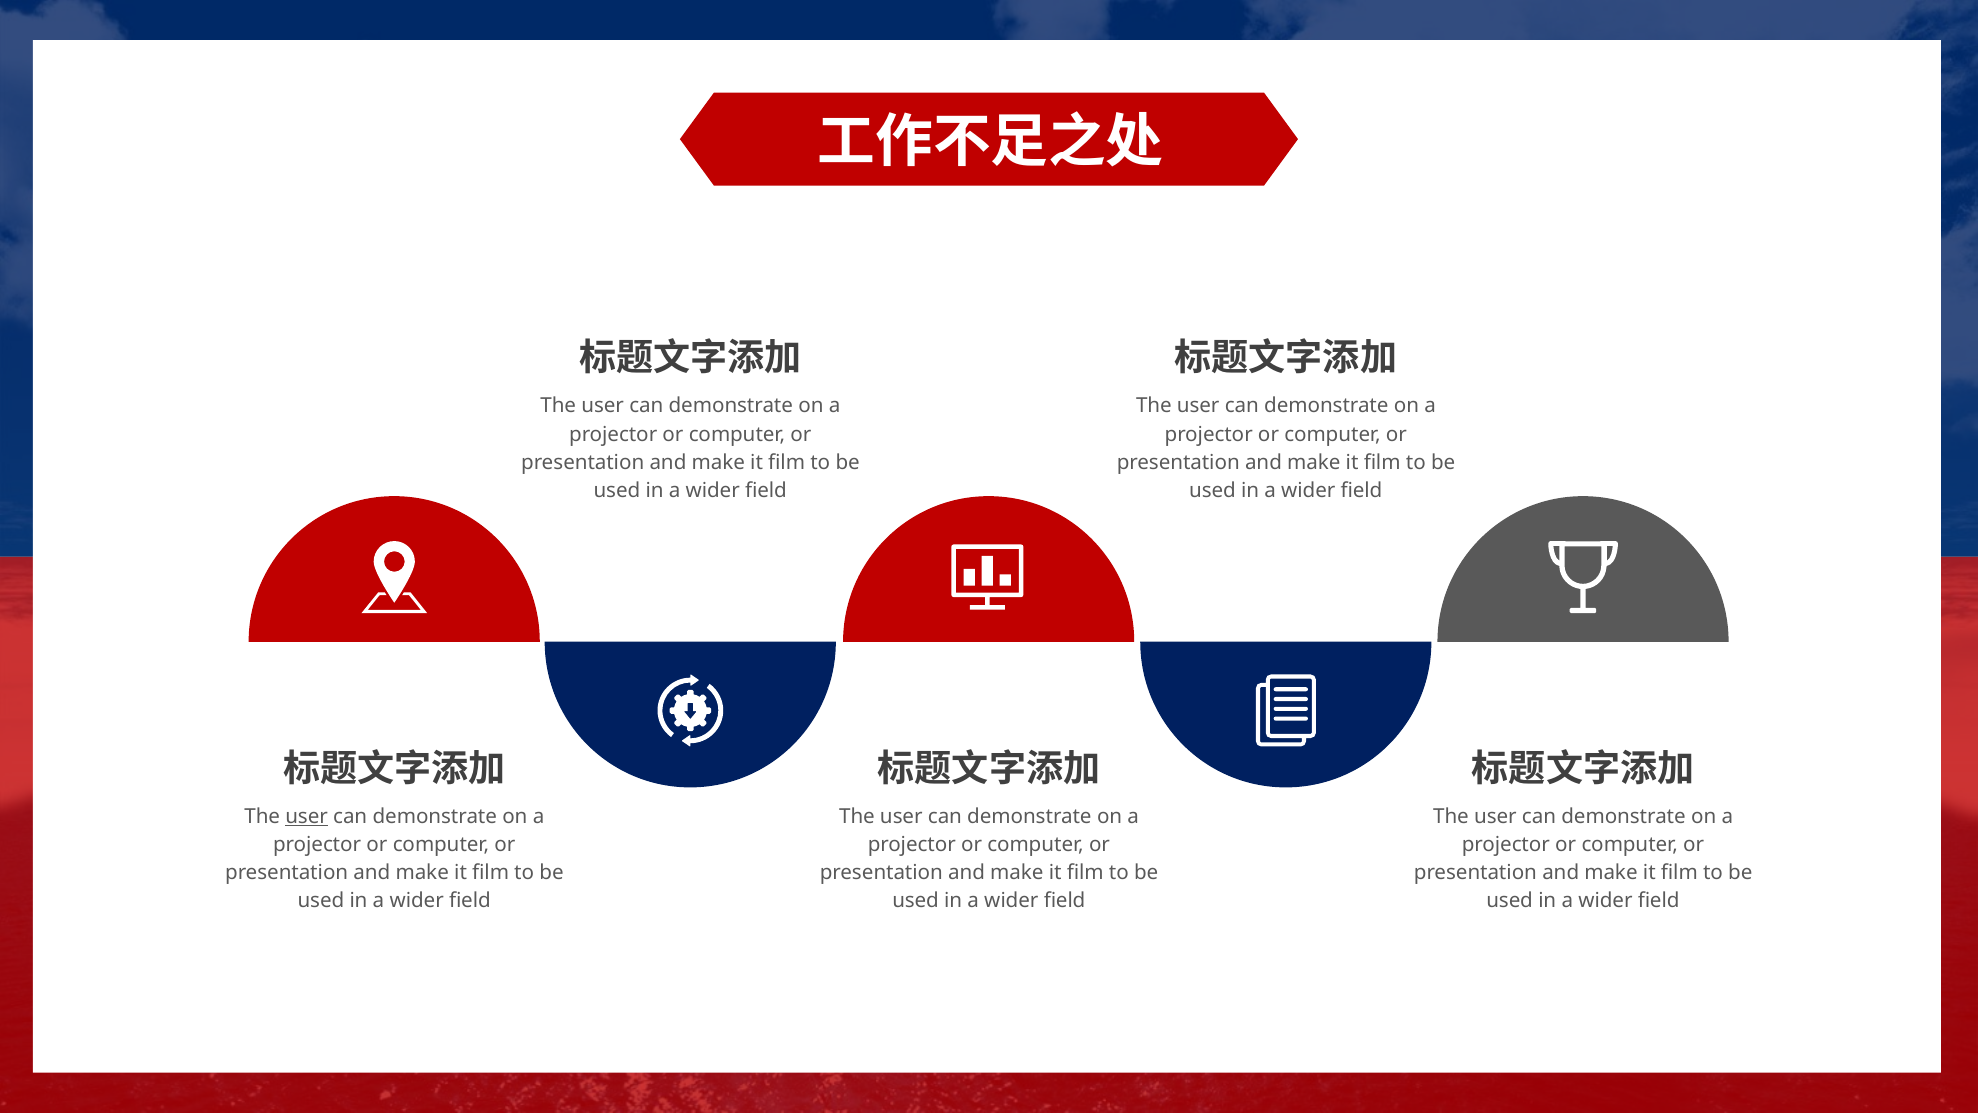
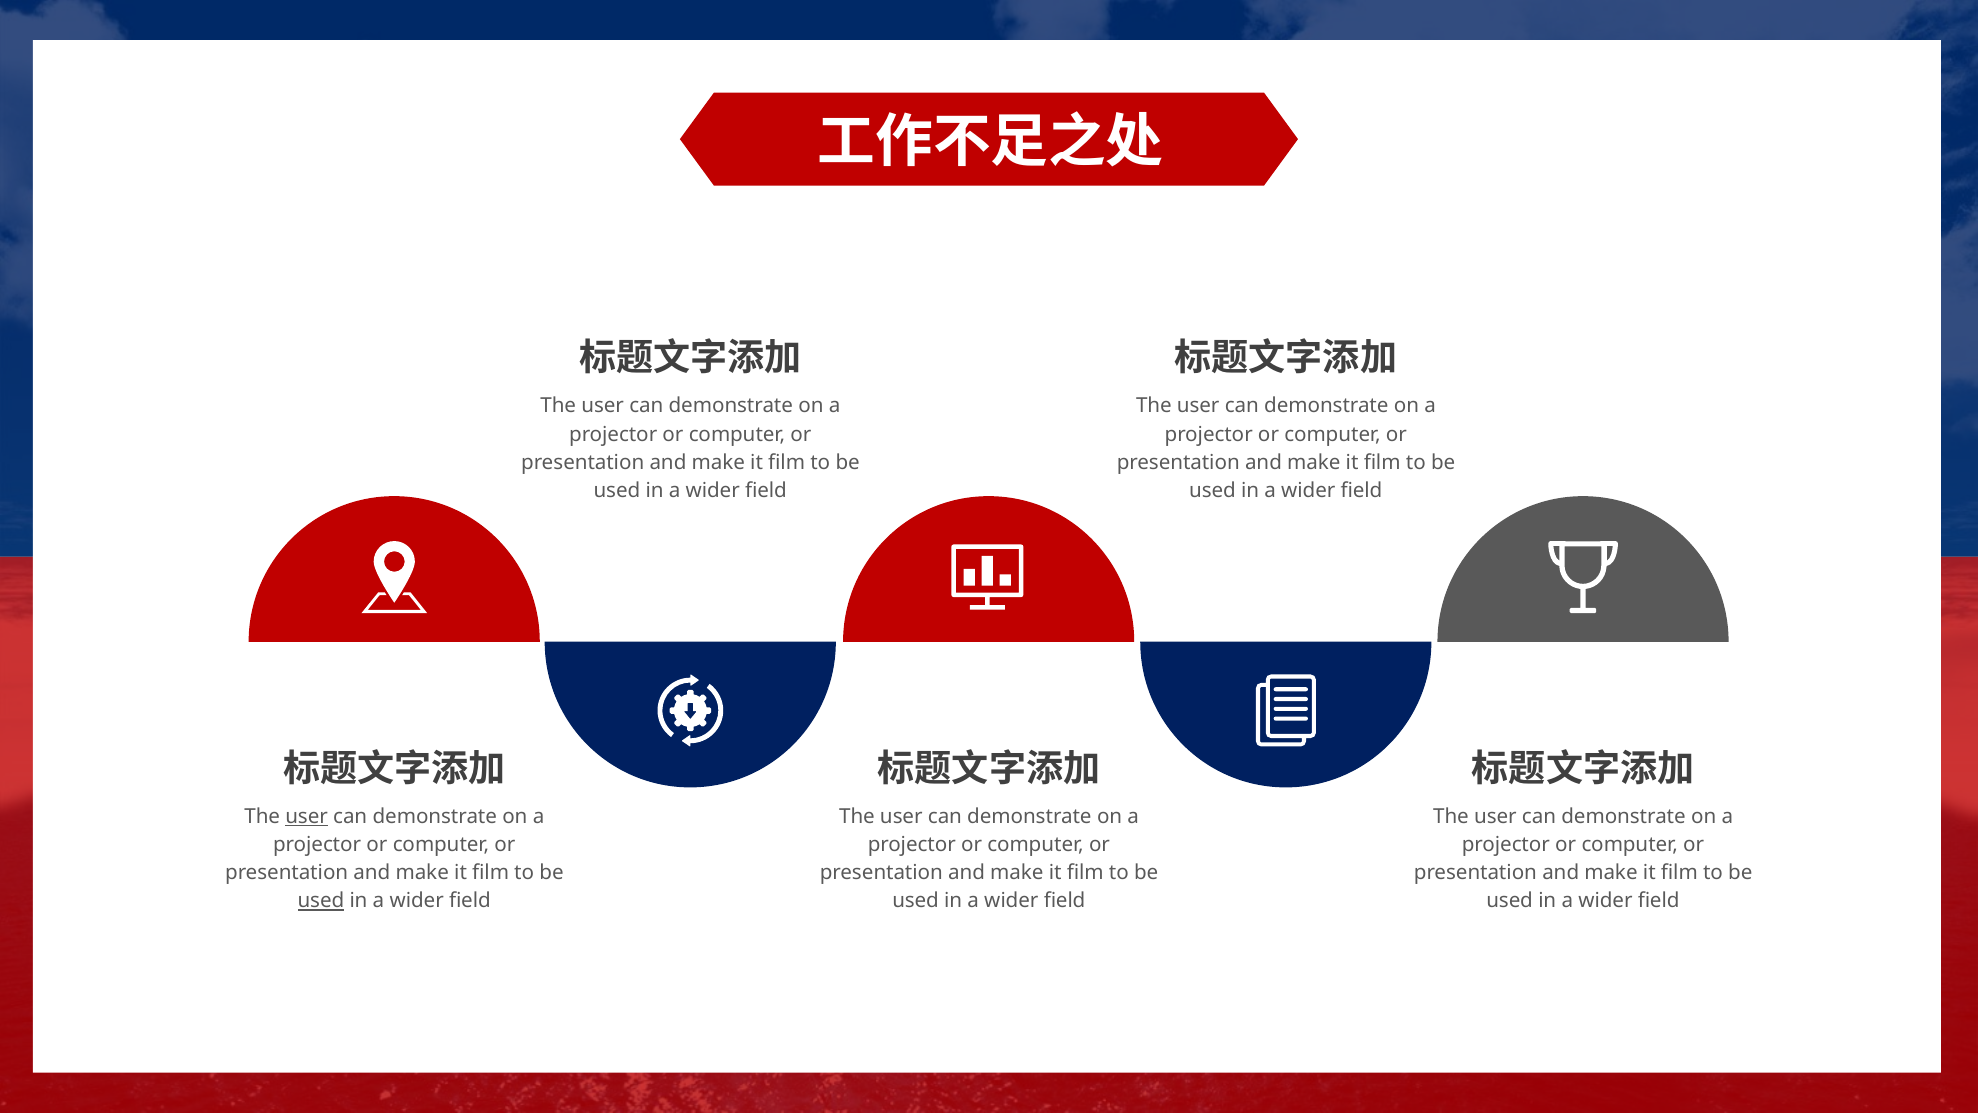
used at (321, 901) underline: none -> present
